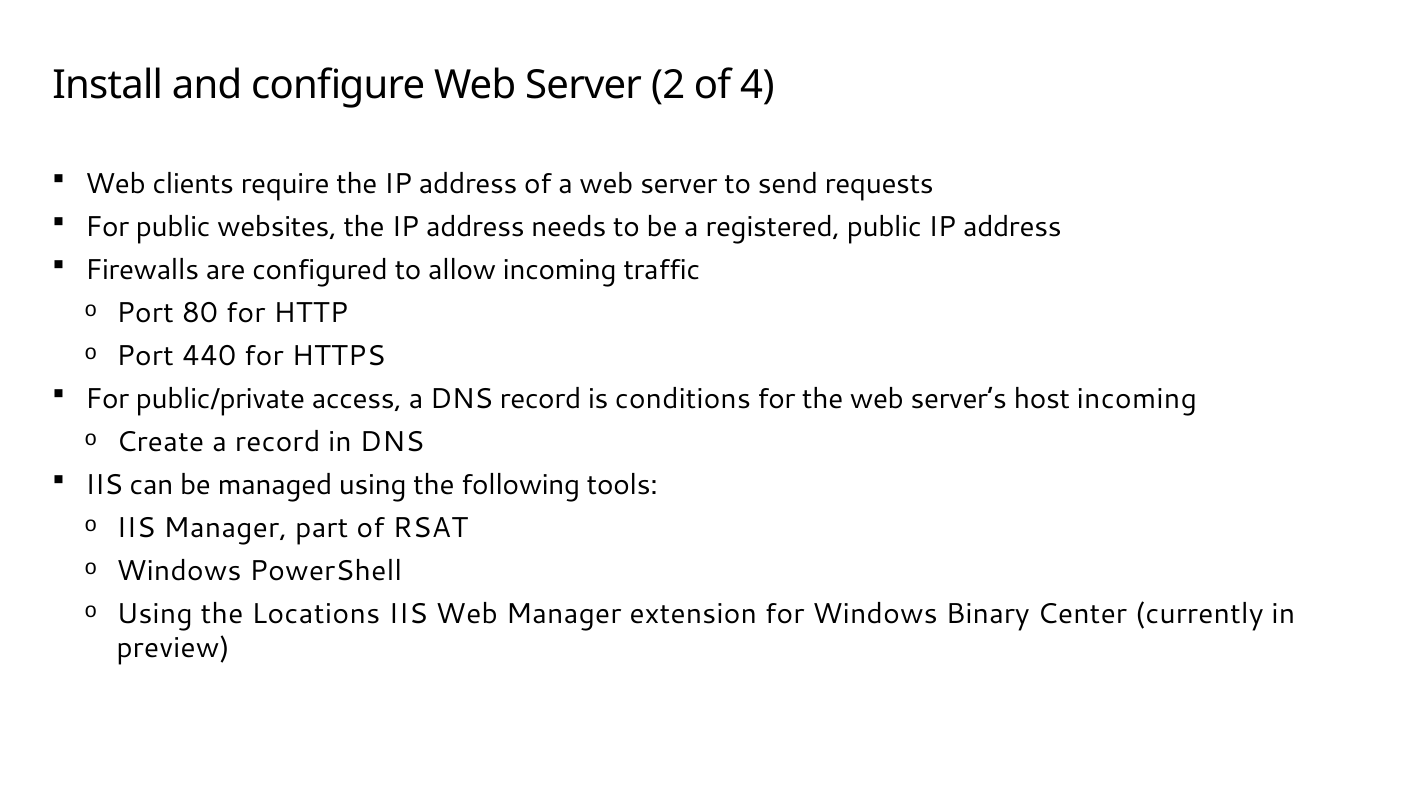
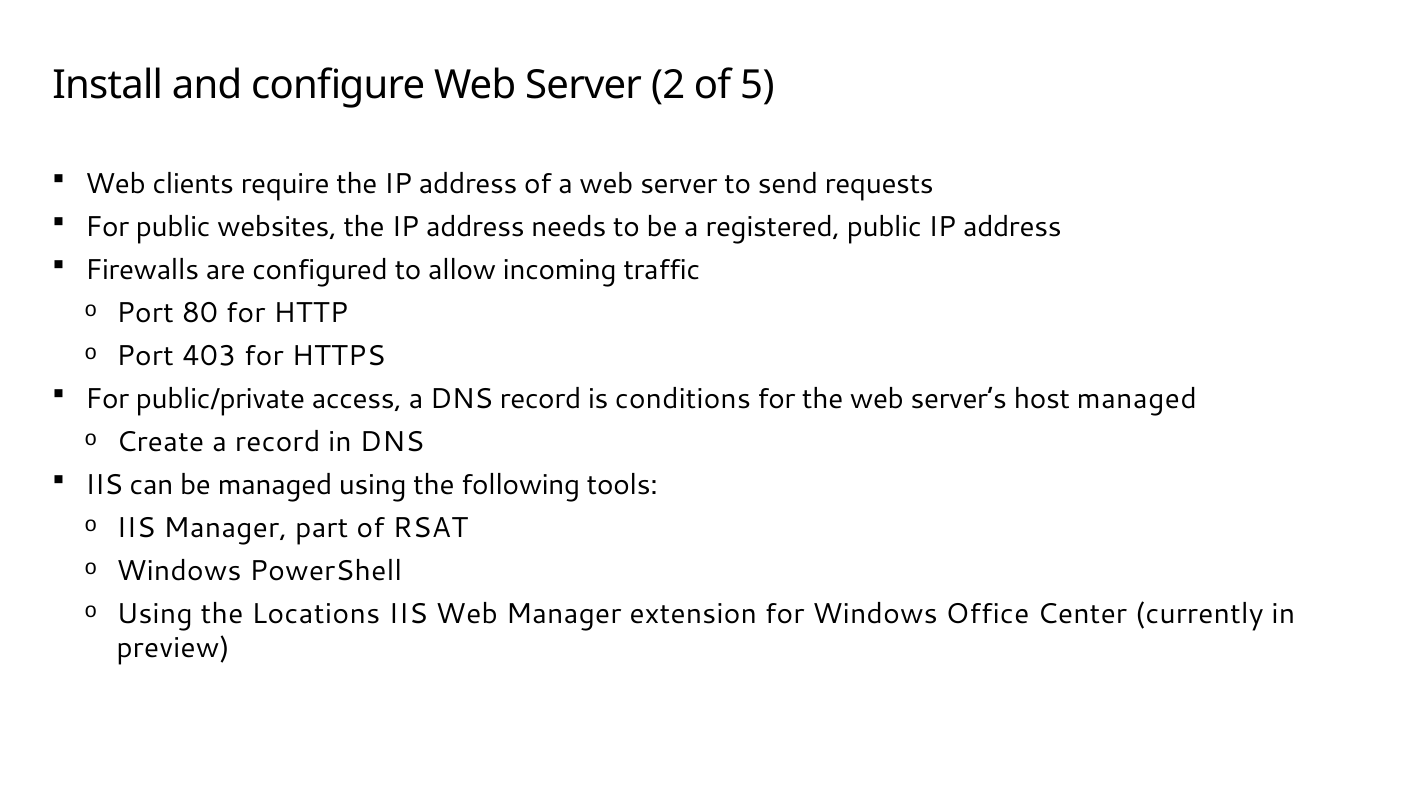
4: 4 -> 5
440: 440 -> 403
host incoming: incoming -> managed
Binary: Binary -> Office
